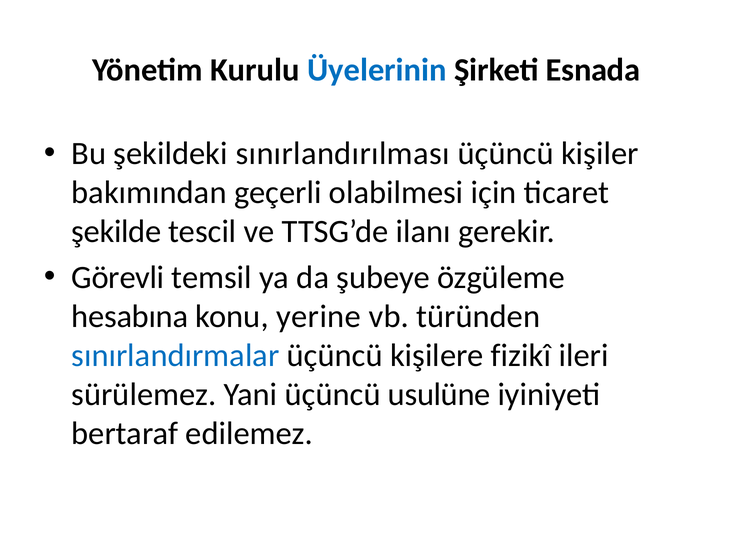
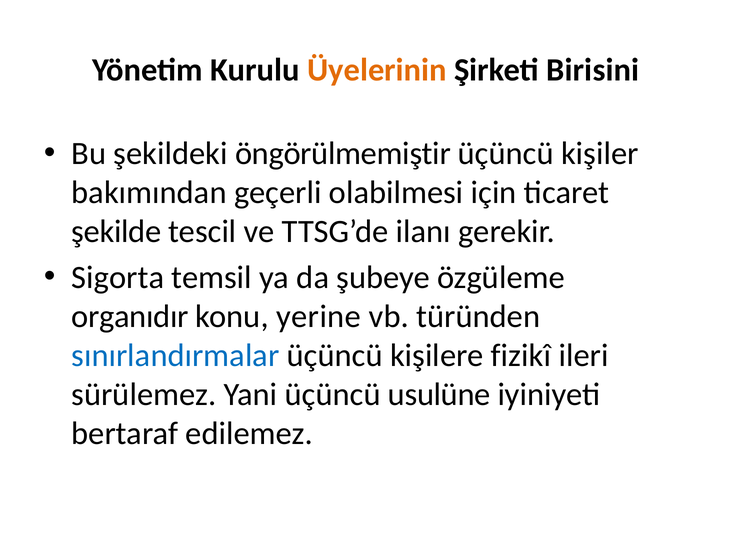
Üyelerinin colour: blue -> orange
Esnada: Esnada -> Birisini
sınırlandırılması: sınırlandırılması -> öngörülmemiştir
Görevli: Görevli -> Sigorta
hesabına: hesabına -> organıdır
